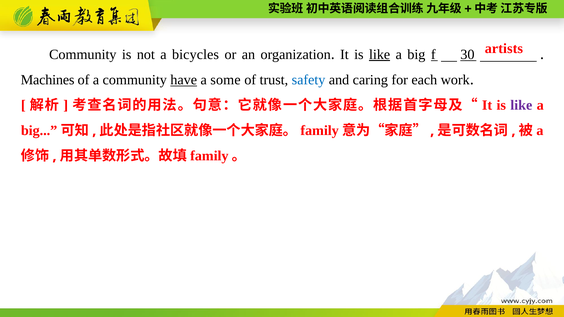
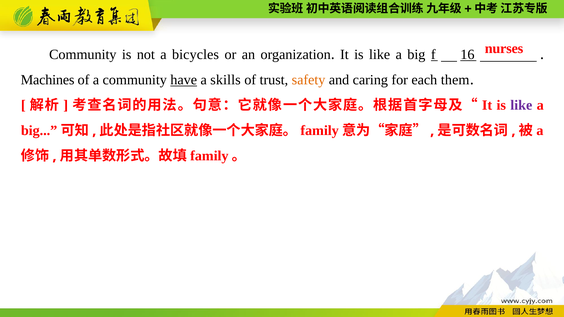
artists: artists -> nurses
like at (380, 55) underline: present -> none
30: 30 -> 16
some: some -> skills
safety colour: blue -> orange
work: work -> them
